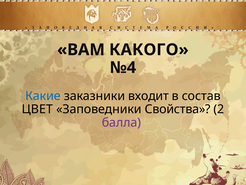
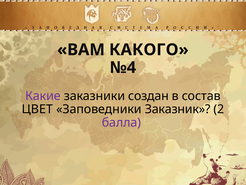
Какие colour: blue -> purple
входит: входит -> создан
Свойства: Свойства -> Заказник
